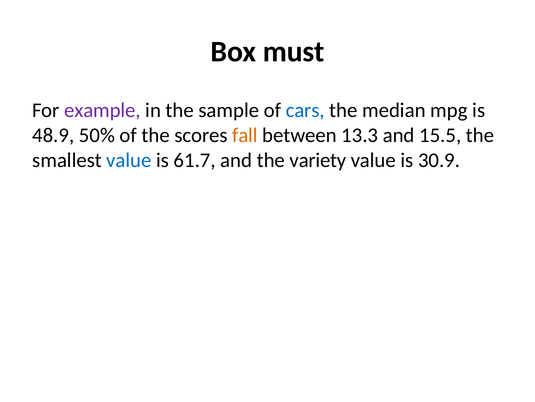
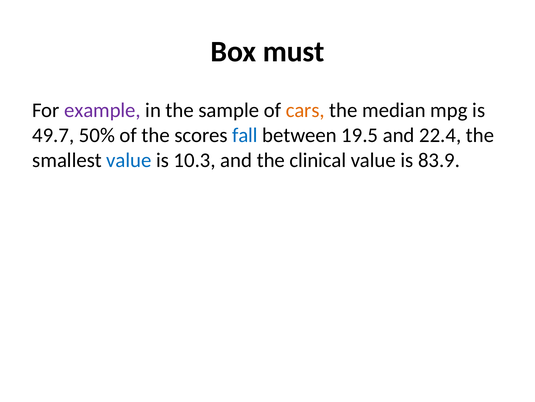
cars colour: blue -> orange
48.9: 48.9 -> 49.7
fall colour: orange -> blue
13.3: 13.3 -> 19.5
15.5: 15.5 -> 22.4
61.7: 61.7 -> 10.3
variety: variety -> clinical
30.9: 30.9 -> 83.9
